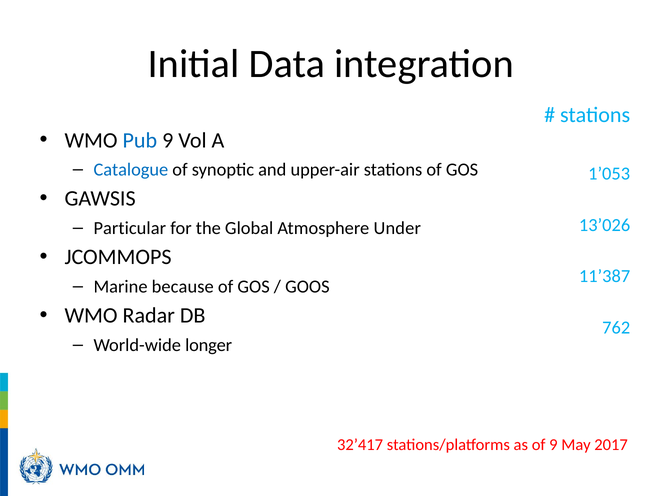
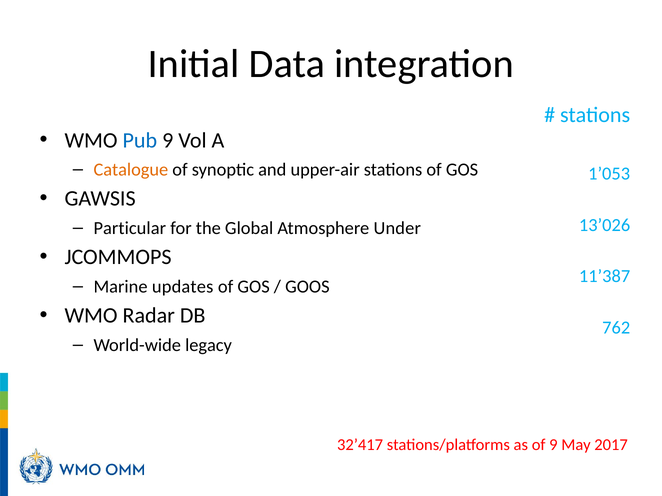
Catalogue colour: blue -> orange
because: because -> updates
longer: longer -> legacy
